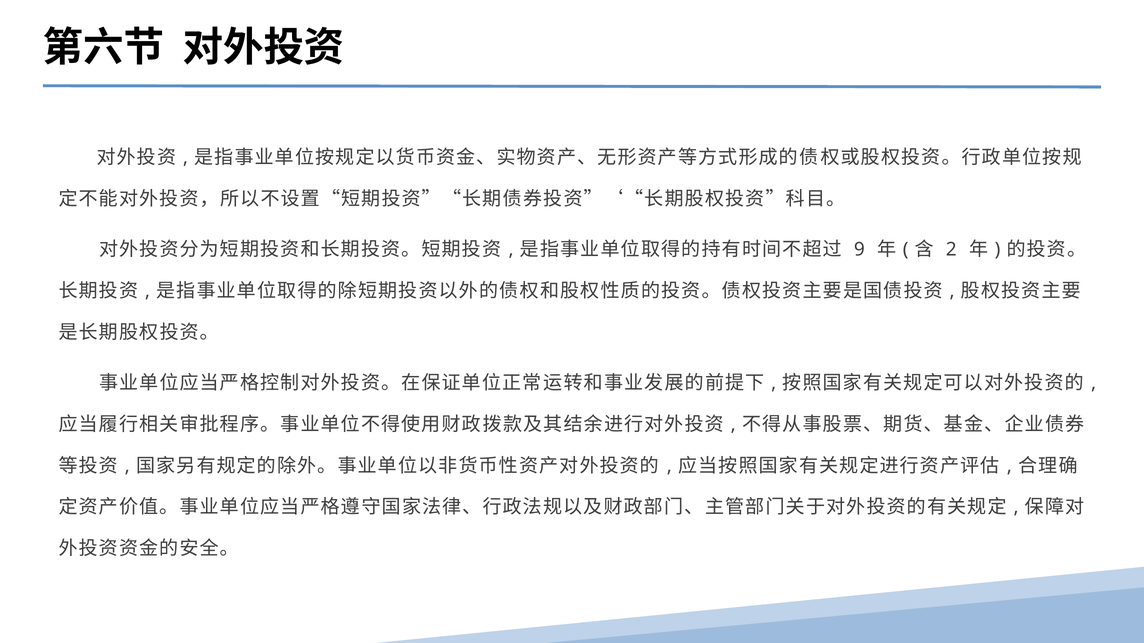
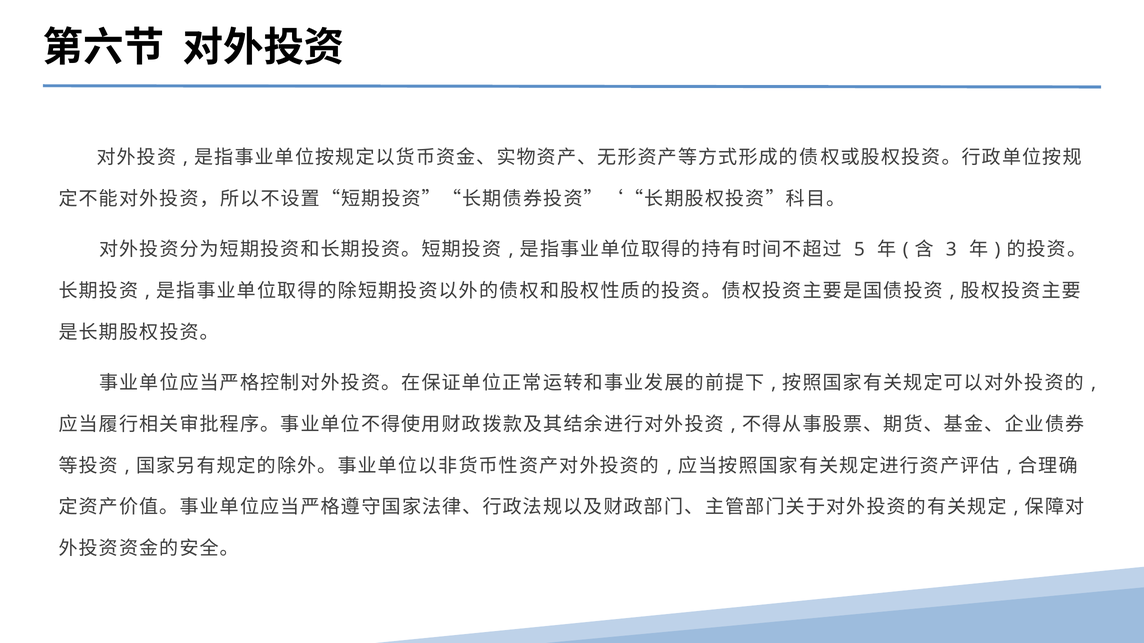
9: 9 -> 5
2: 2 -> 3
